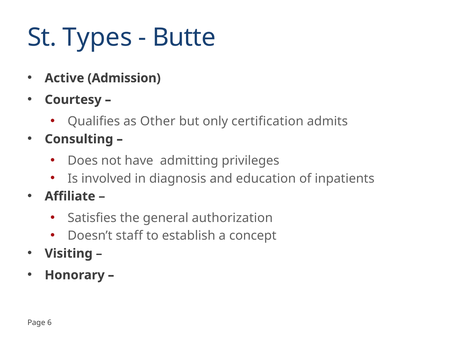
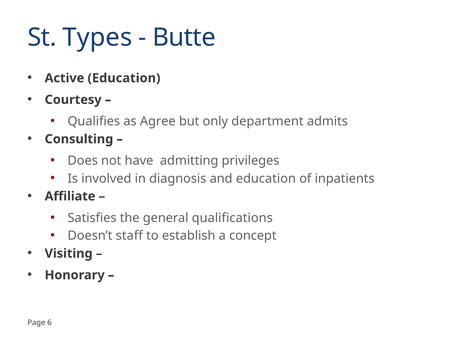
Active Admission: Admission -> Education
Other: Other -> Agree
certification: certification -> department
authorization: authorization -> qualifications
